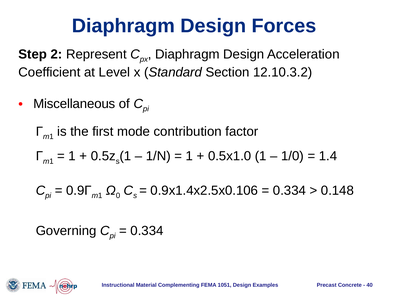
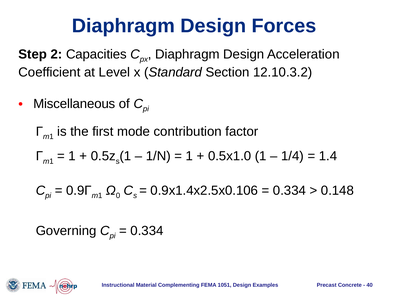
Represent: Represent -> Capacities
1/0: 1/0 -> 1/4
